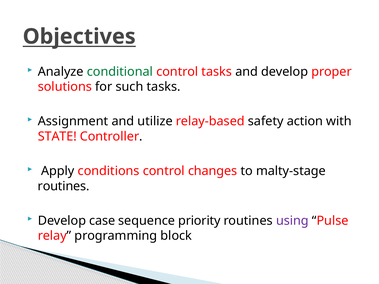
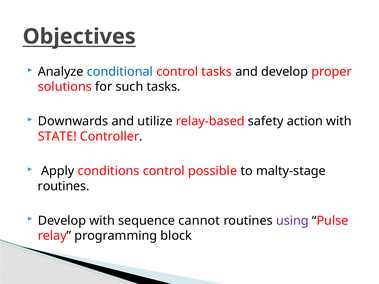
conditional colour: green -> blue
Assignment: Assignment -> Downwards
changes: changes -> possible
Develop case: case -> with
priority: priority -> cannot
